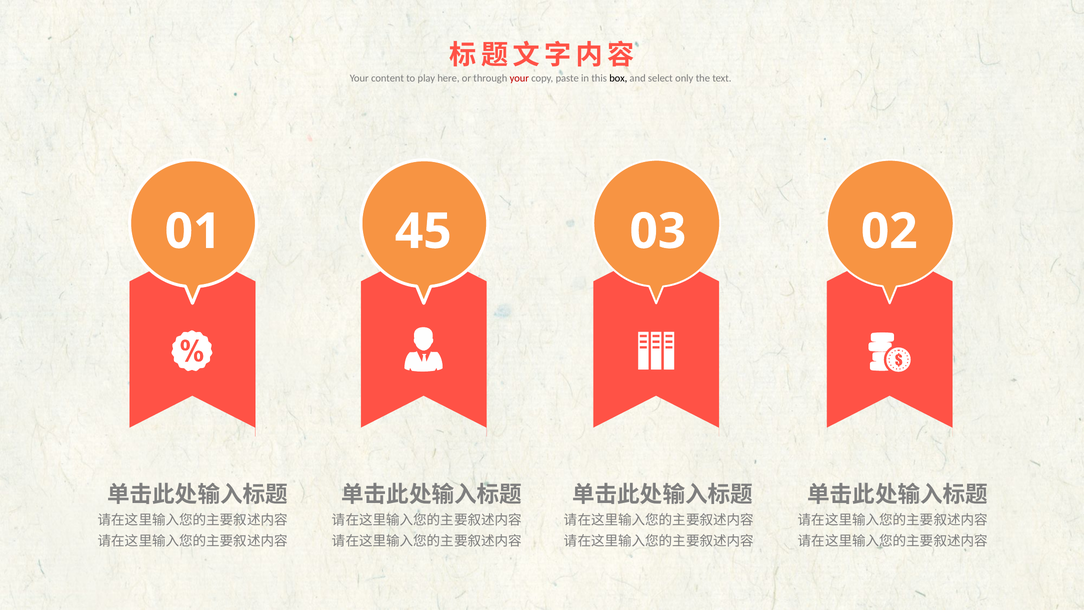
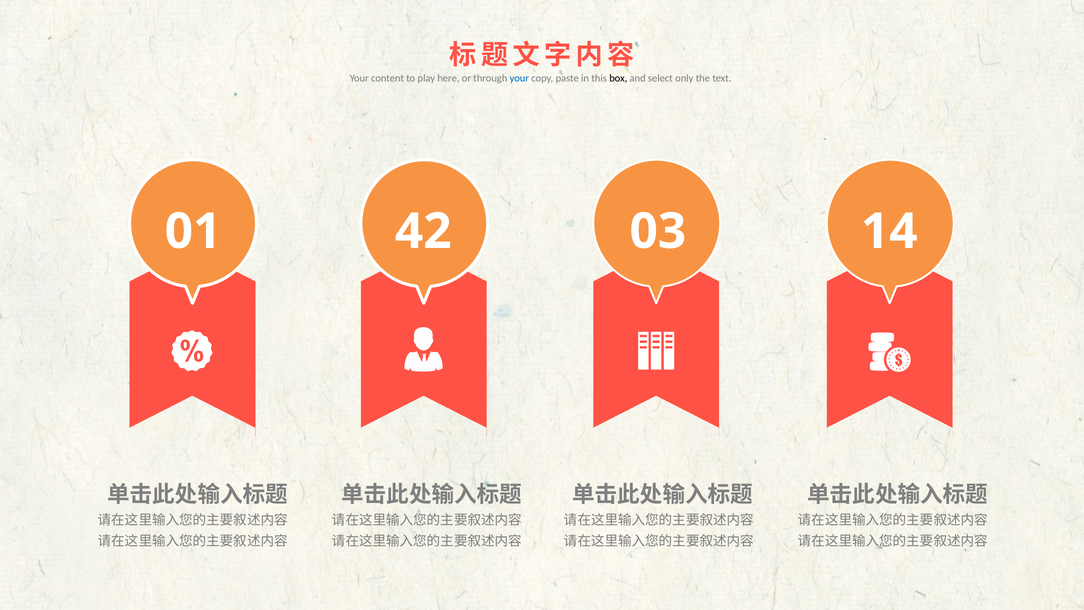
your at (519, 78) colour: red -> blue
45: 45 -> 42
02: 02 -> 14
